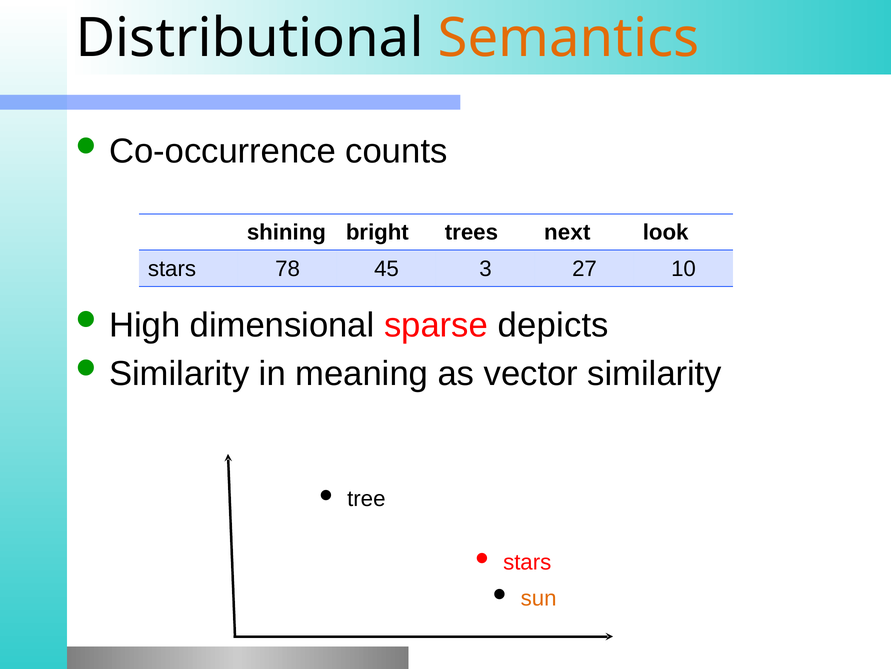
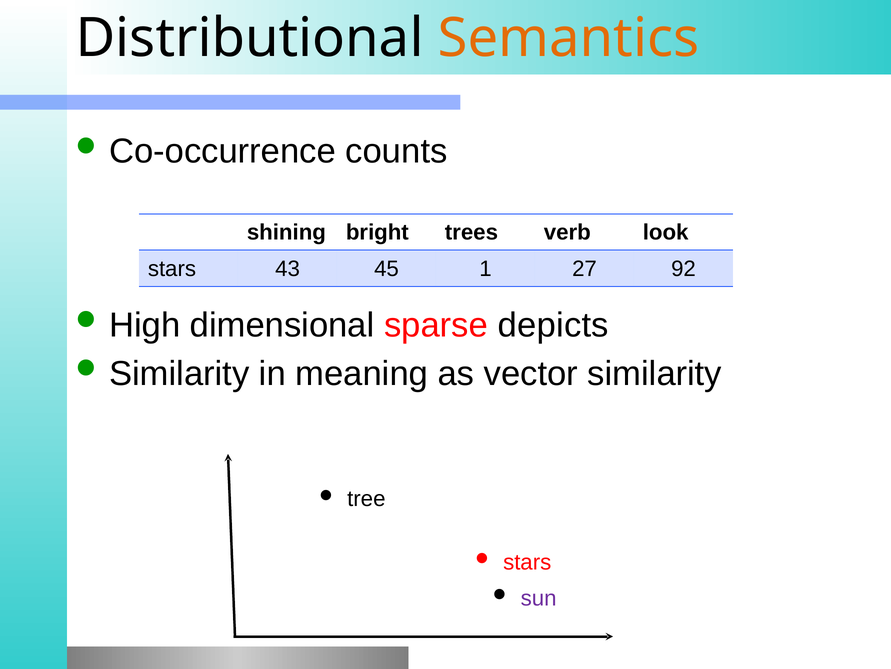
next: next -> verb
78: 78 -> 43
3: 3 -> 1
10: 10 -> 92
sun colour: orange -> purple
